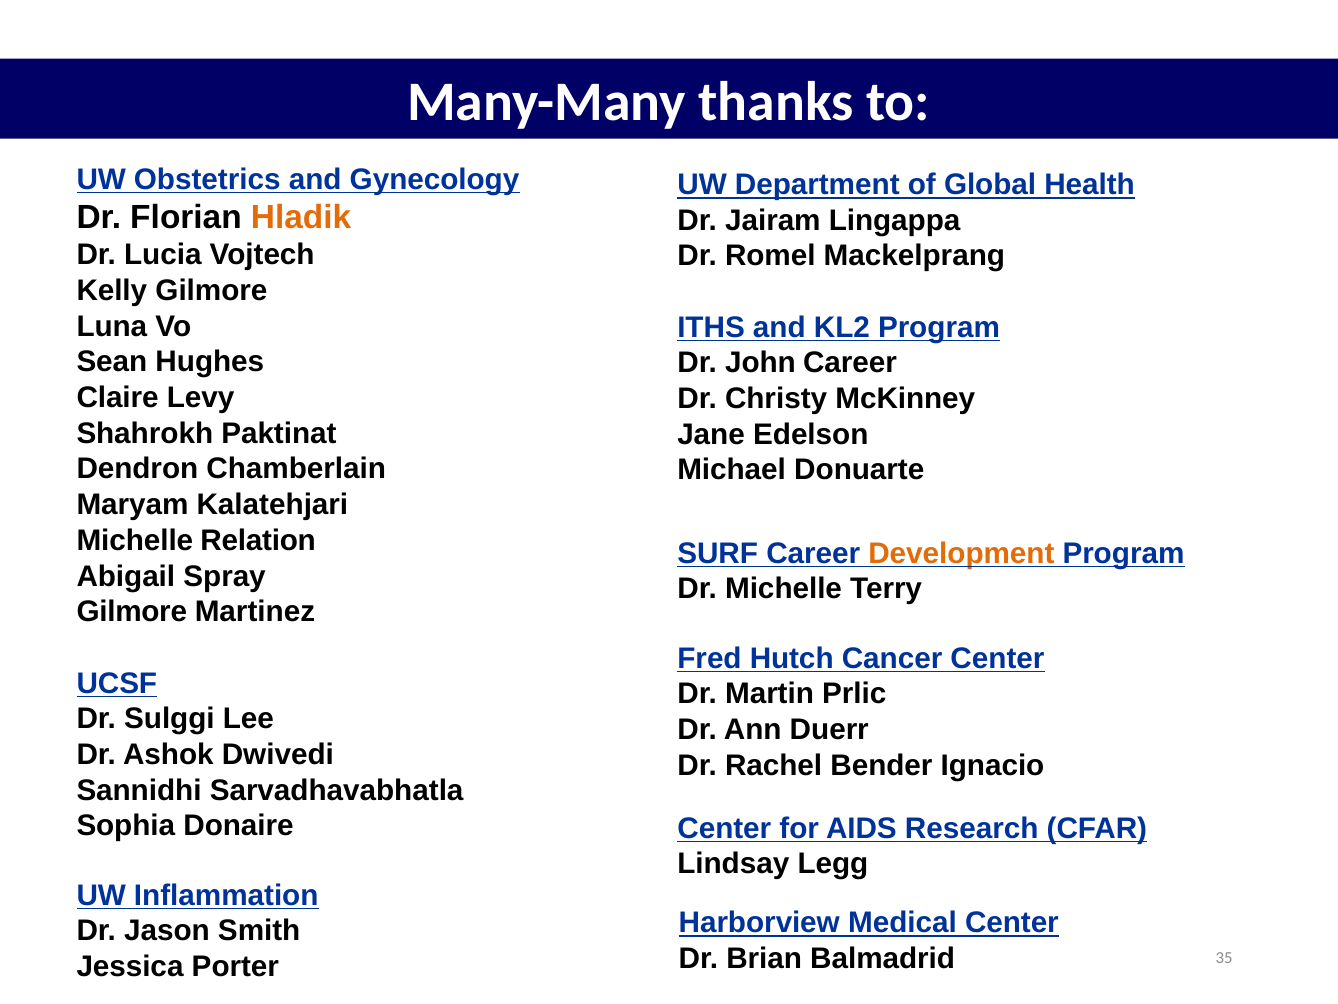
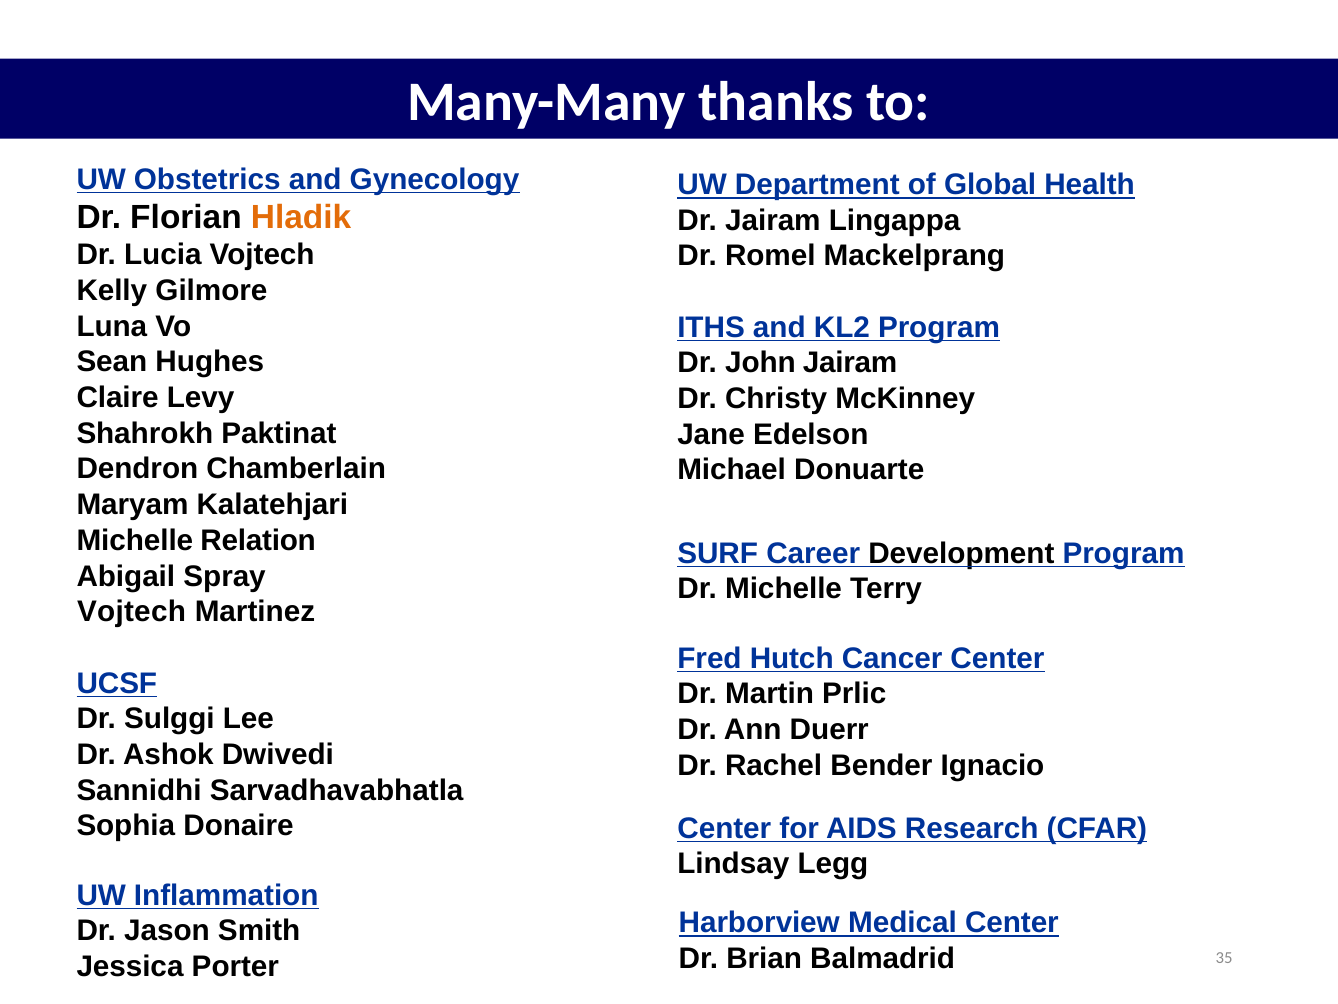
John Career: Career -> Jairam
Development colour: orange -> black
Gilmore at (132, 612): Gilmore -> Vojtech
